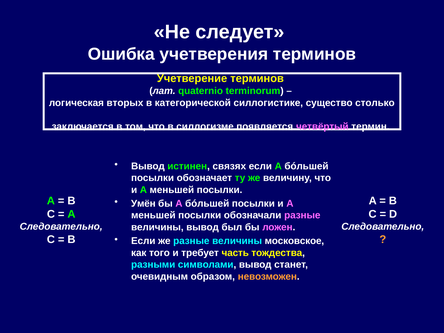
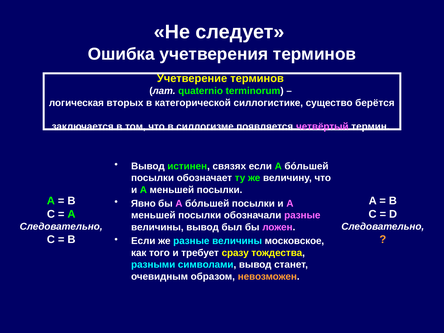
столько: столько -> берётся
Умён: Умён -> Явно
часть: часть -> сразу
